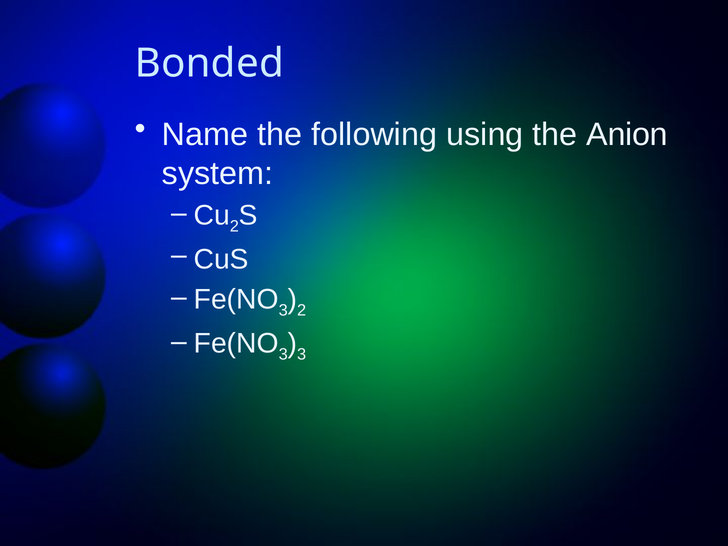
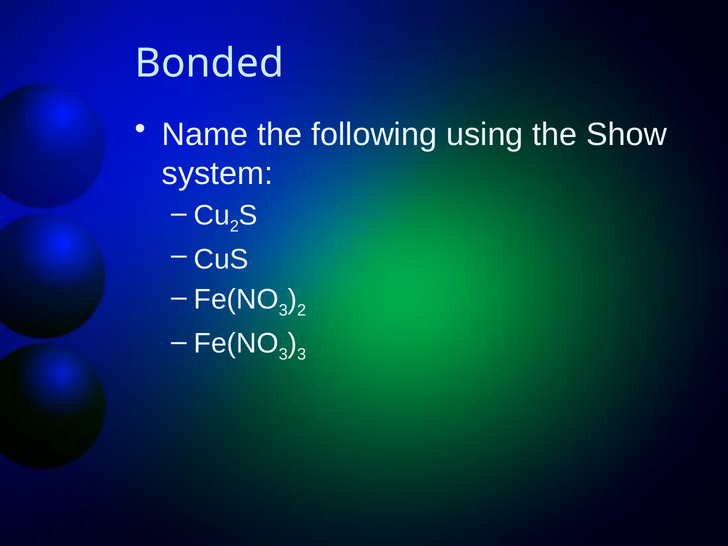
Anion: Anion -> Show
